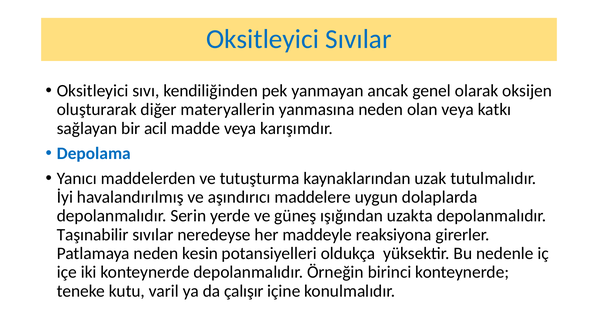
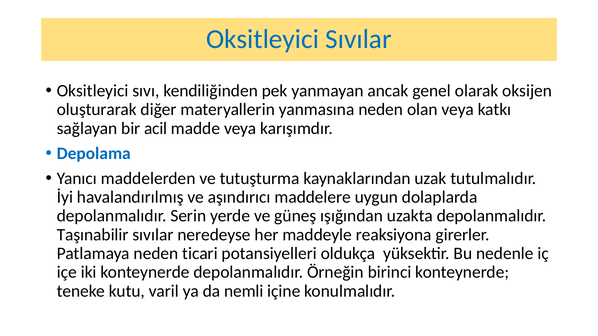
kesin: kesin -> ticari
çalışır: çalışır -> nemli
